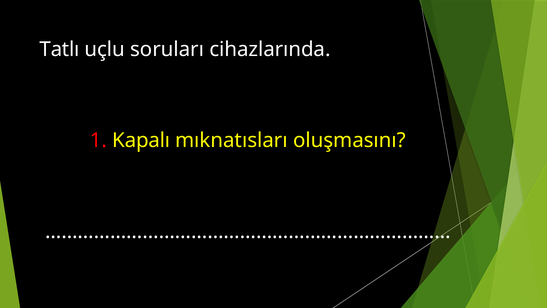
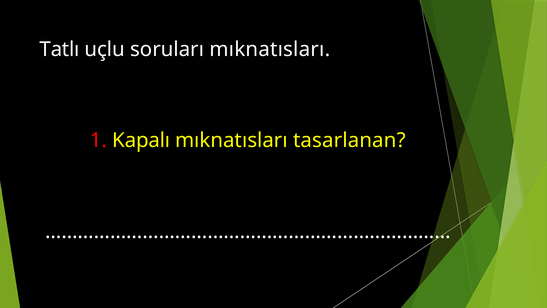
soruları cihazlarında: cihazlarında -> mıknatısları
oluşmasını: oluşmasını -> tasarlanan
